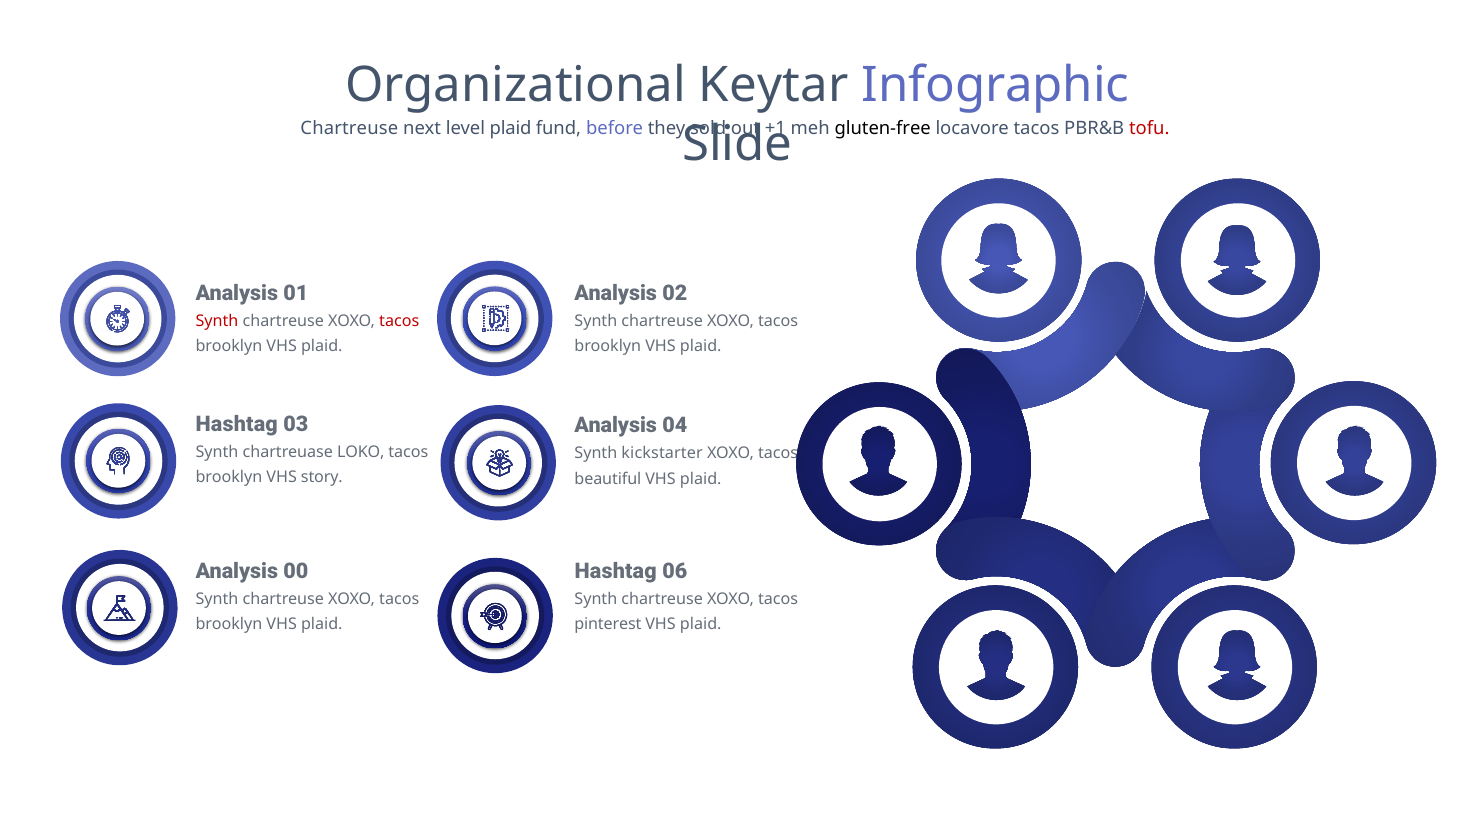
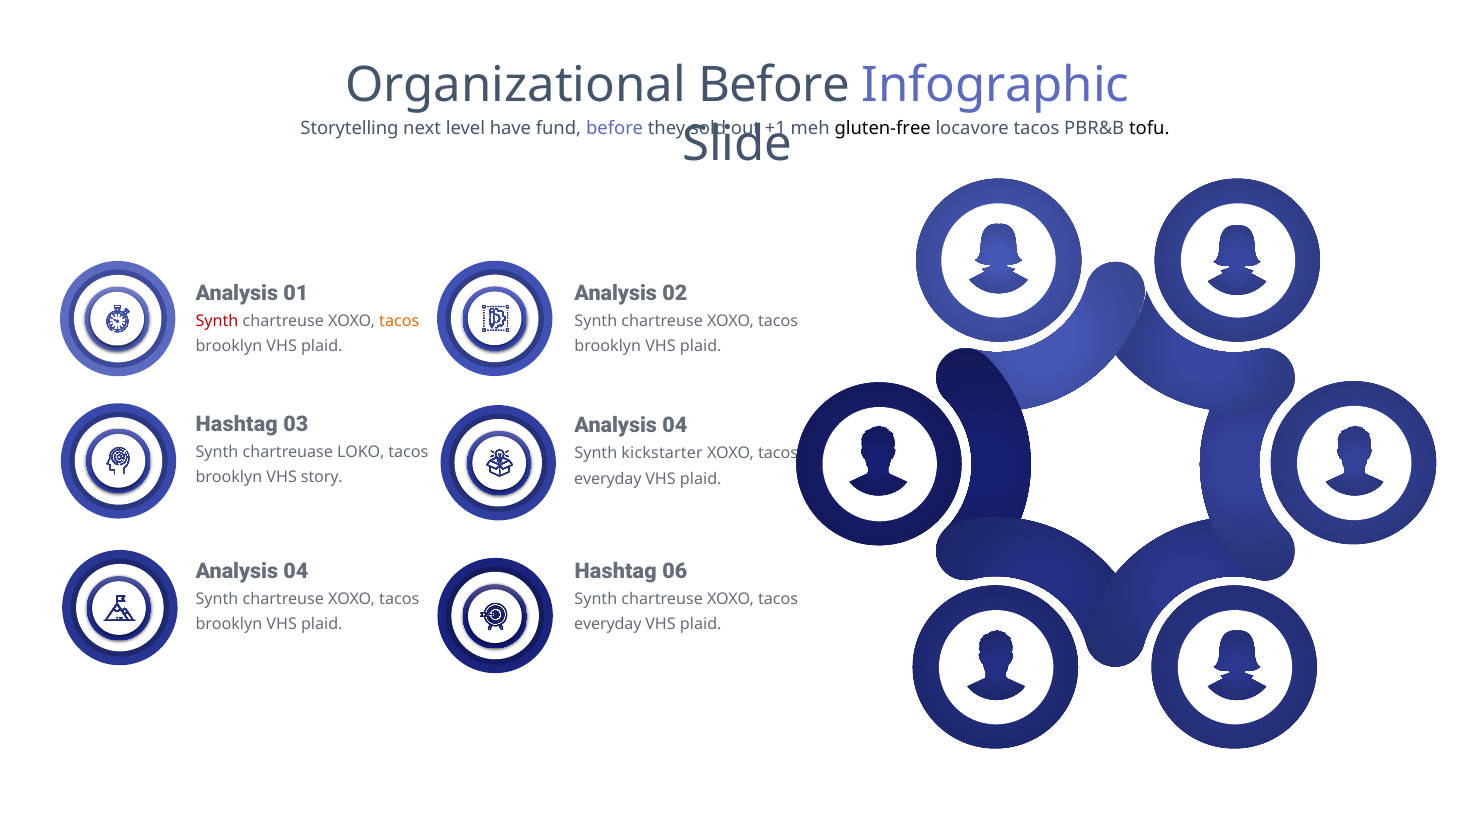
Organizational Keytar: Keytar -> Before
Chartreuse at (349, 129): Chartreuse -> Storytelling
level plaid: plaid -> have
tofu colour: red -> black
tacos at (399, 321) colour: red -> orange
beautiful at (608, 479): beautiful -> everyday
00 at (296, 572): 00 -> 04
pinterest at (608, 625): pinterest -> everyday
